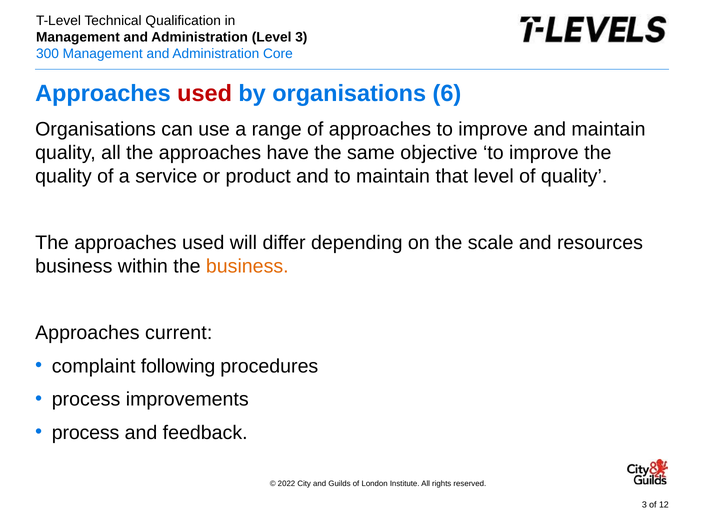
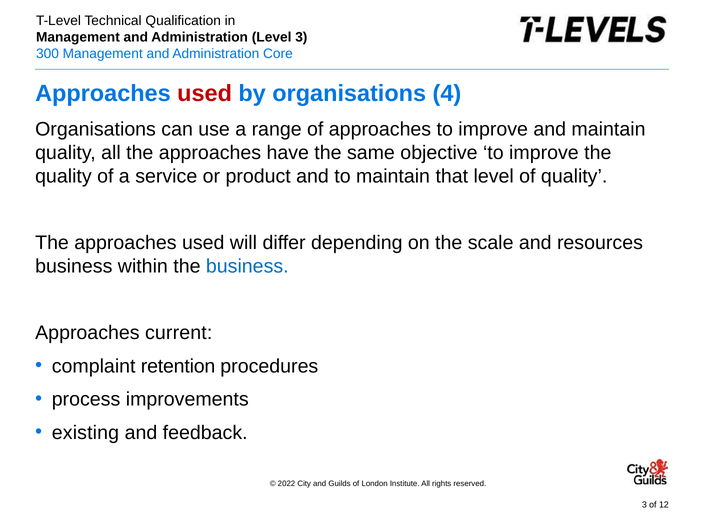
6: 6 -> 4
business at (247, 266) colour: orange -> blue
following: following -> retention
process at (86, 433): process -> existing
